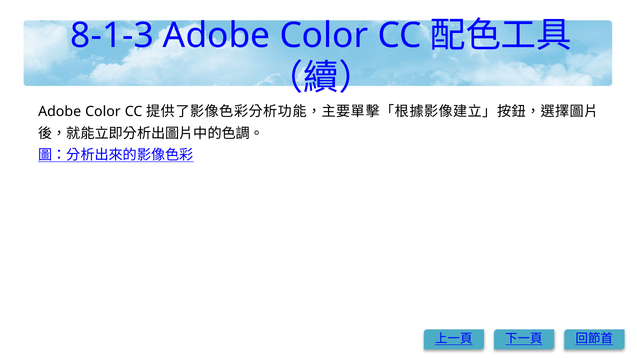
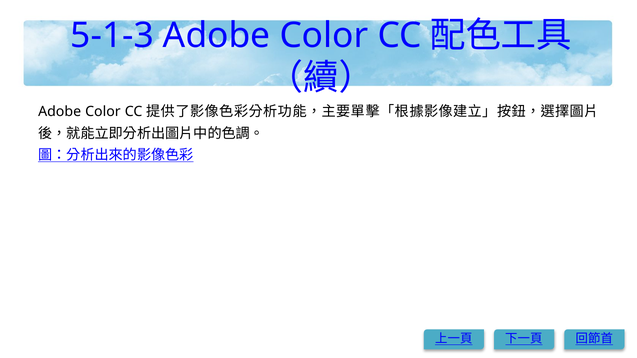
8-1-3: 8-1-3 -> 5-1-3
